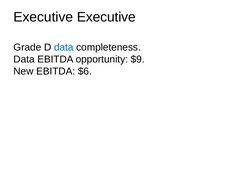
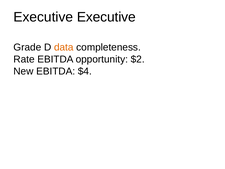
data at (64, 47) colour: blue -> orange
Data at (24, 59): Data -> Rate
$9: $9 -> $2
$6: $6 -> $4
